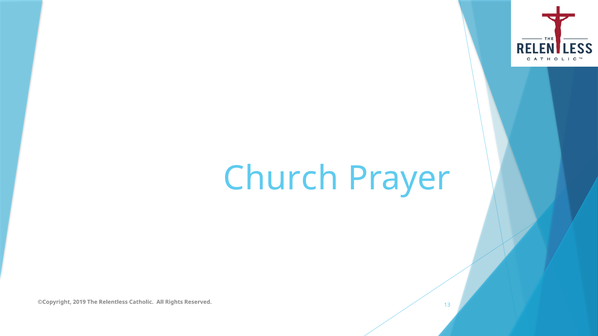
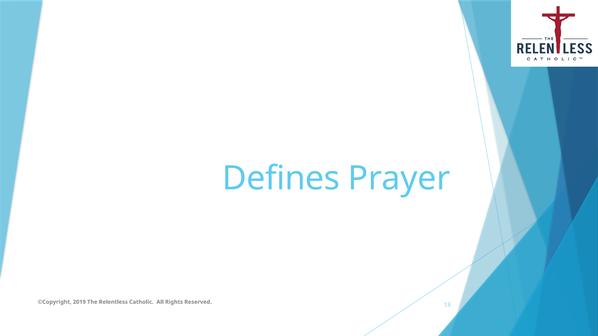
Church: Church -> Defines
